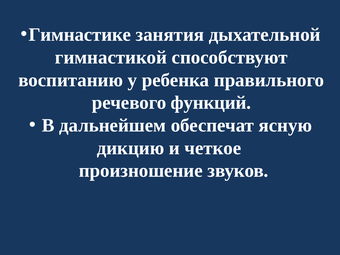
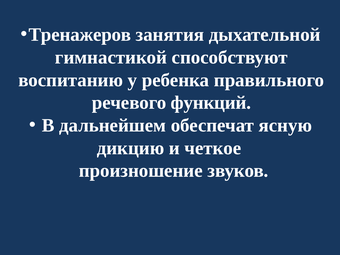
Гимнастике: Гимнастике -> Тренажеров
